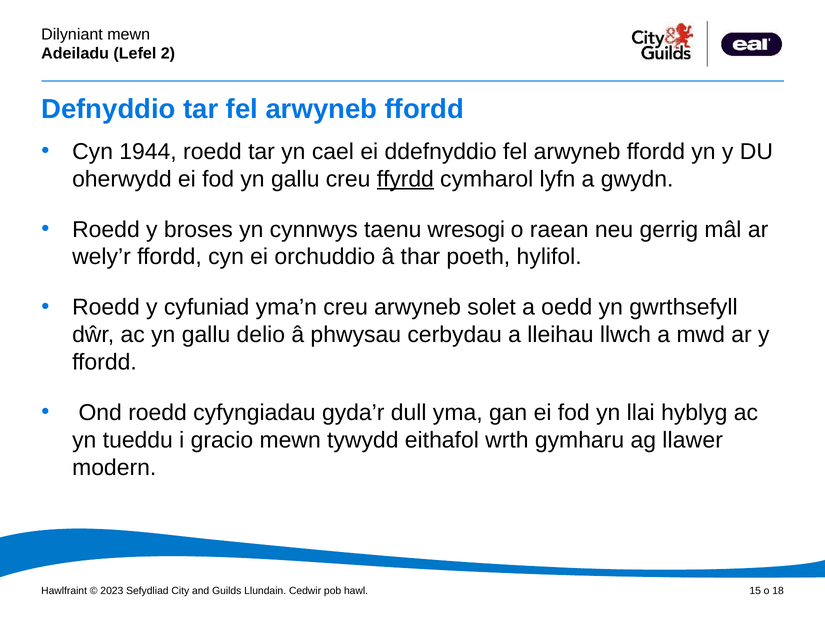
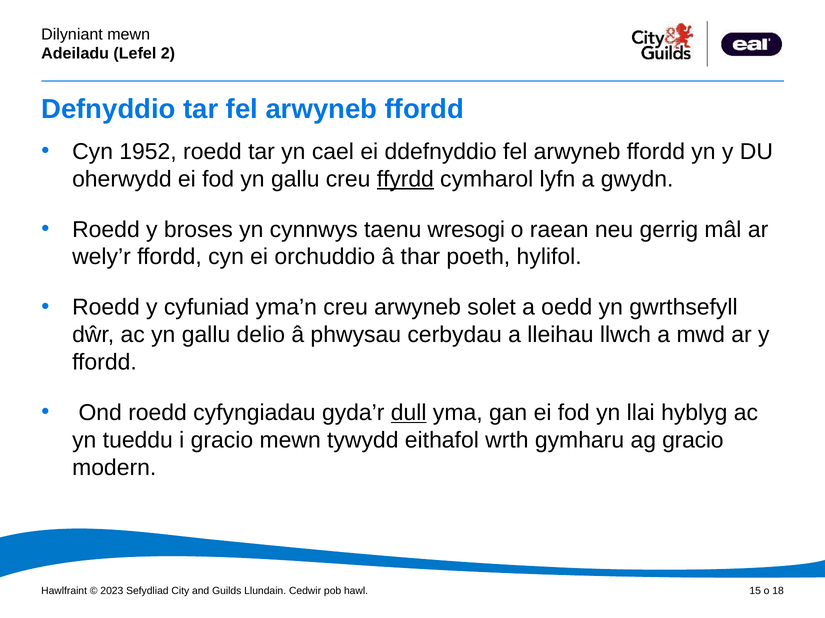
1944: 1944 -> 1952
dull underline: none -> present
ag llawer: llawer -> gracio
